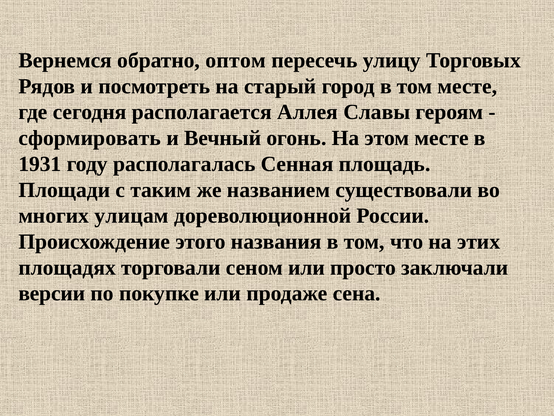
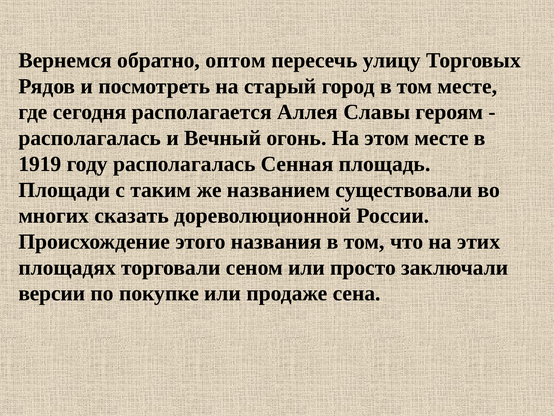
сформировать at (90, 138): сформировать -> располагалась
1931: 1931 -> 1919
улицам: улицам -> сказать
